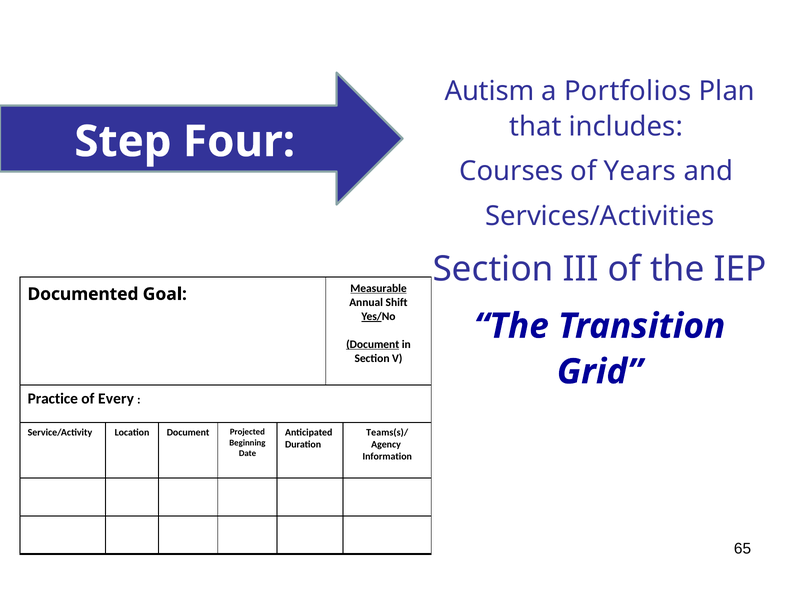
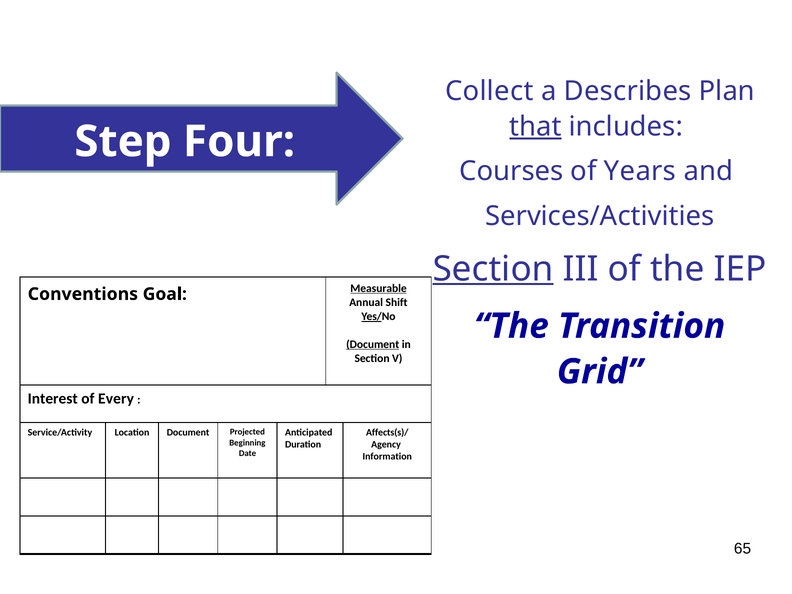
Autism: Autism -> Collect
Portfolios: Portfolios -> Describes
that underline: none -> present
Section at (493, 269) underline: none -> present
Documented: Documented -> Conventions
Practice: Practice -> Interest
Teams(s)/: Teams(s)/ -> Affects(s)/
